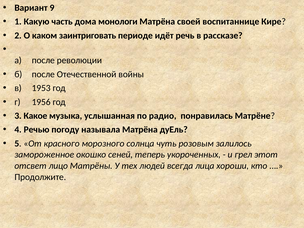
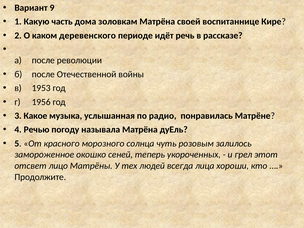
монологи: монологи -> золовкам
заинтриговать: заинтриговать -> деревенского
